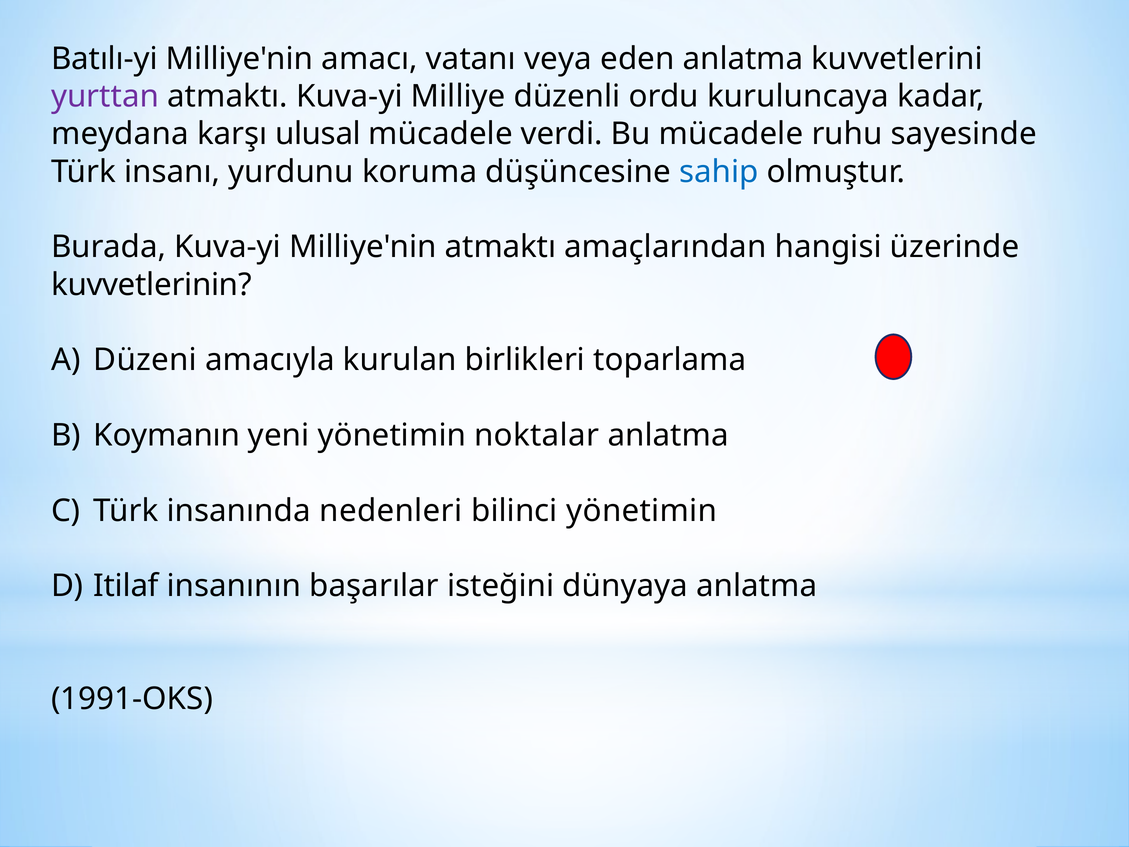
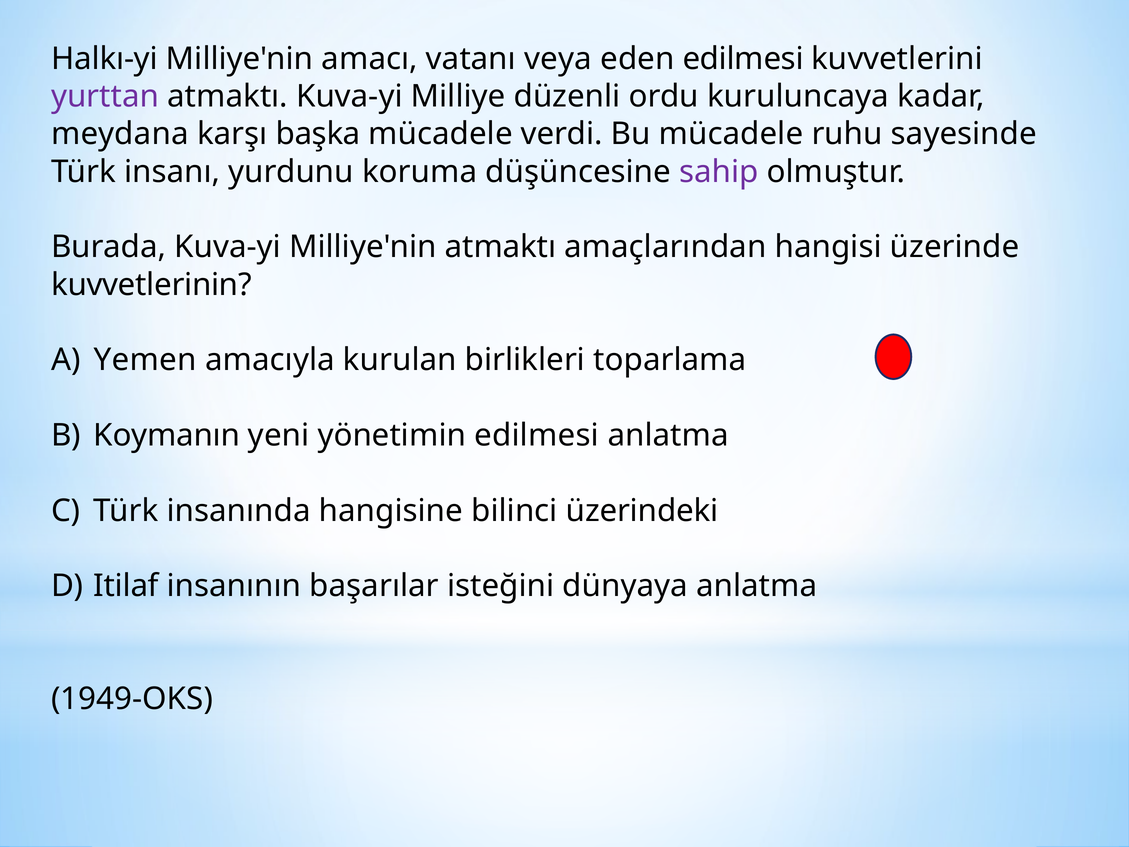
Batılı-yi: Batılı-yi -> Halkı-yi
eden anlatma: anlatma -> edilmesi
ulusal: ulusal -> başka
sahip colour: blue -> purple
Düzeni: Düzeni -> Yemen
yönetimin noktalar: noktalar -> edilmesi
nedenleri: nedenleri -> hangisine
bilinci yönetimin: yönetimin -> üzerindeki
1991-OKS: 1991-OKS -> 1949-OKS
